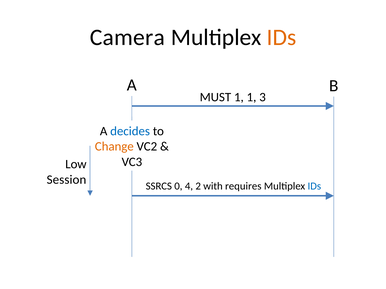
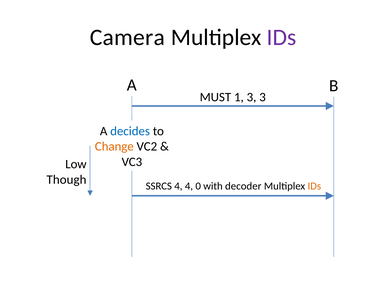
IDs at (282, 37) colour: orange -> purple
1 1: 1 -> 3
Session: Session -> Though
SSRCS 0: 0 -> 4
2: 2 -> 0
requires: requires -> decoder
IDs at (314, 186) colour: blue -> orange
